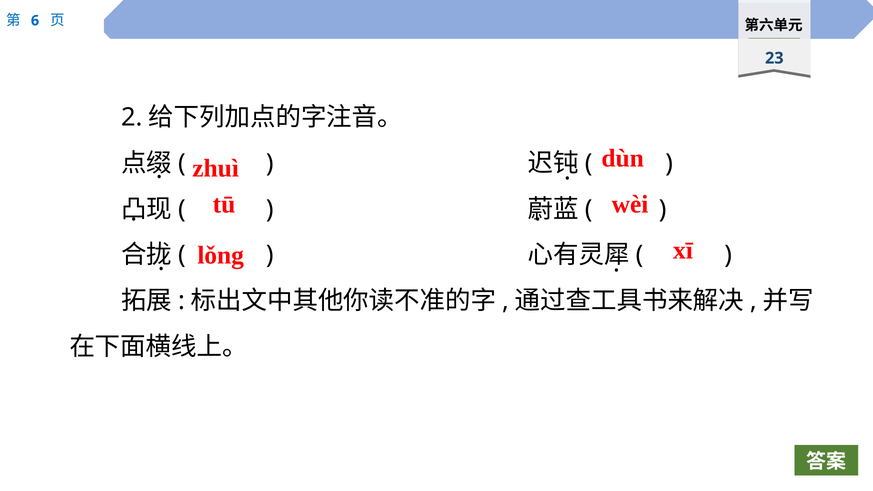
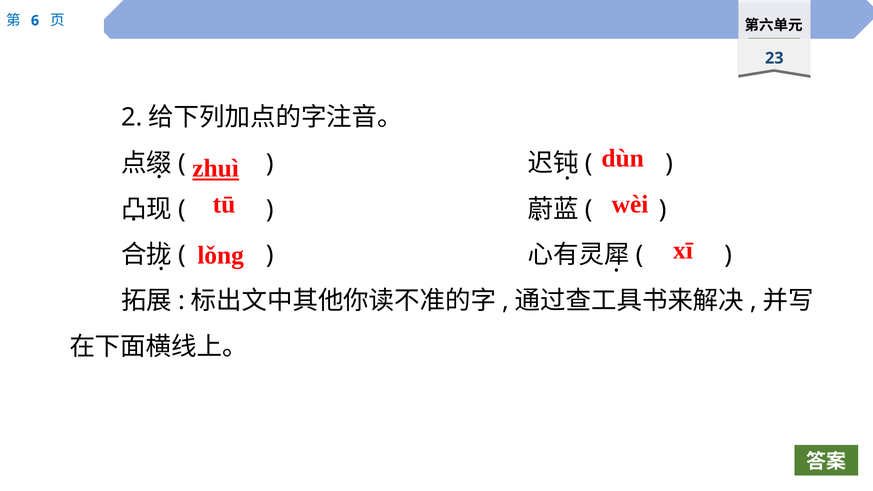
zhuì underline: none -> present
